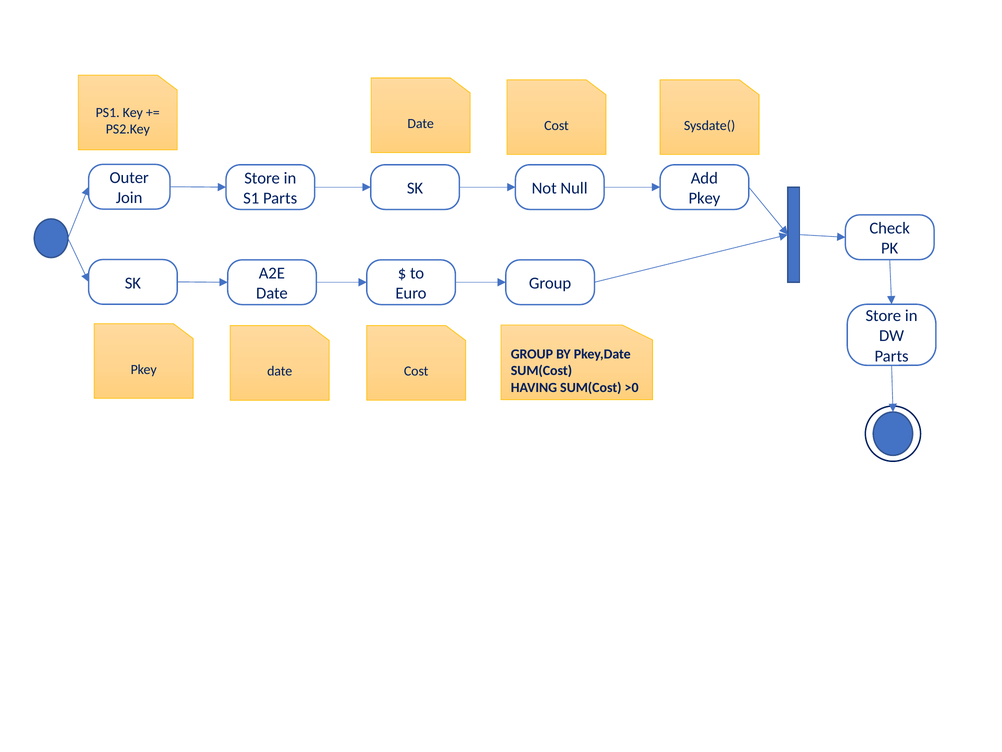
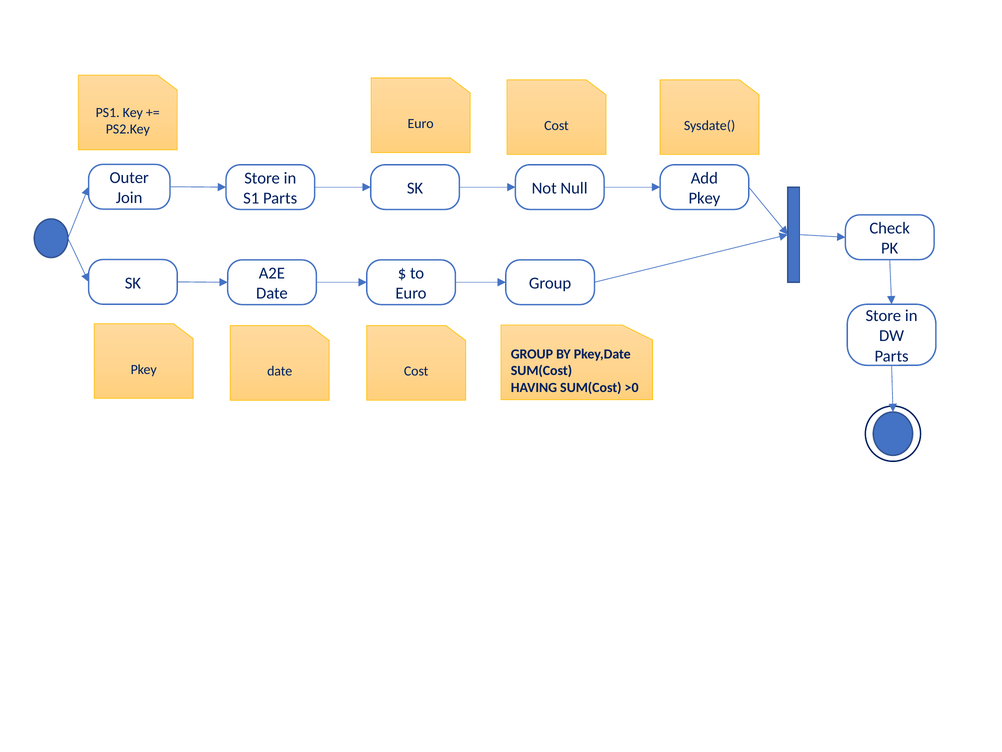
PS2.Key Date: Date -> Euro
